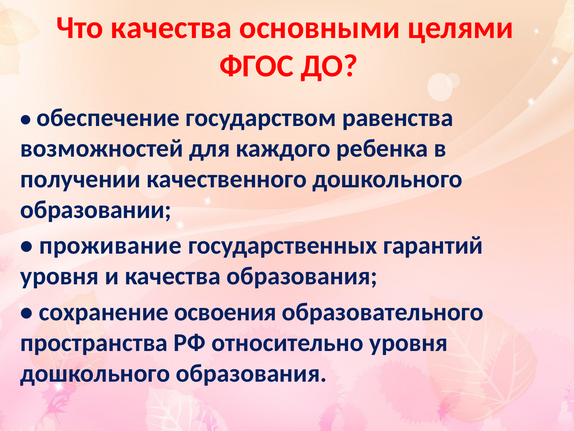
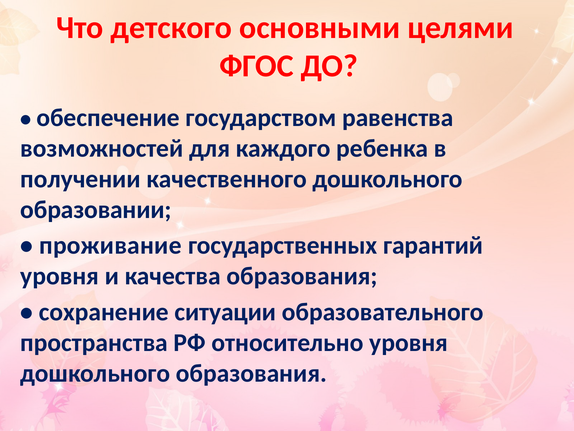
Что качества: качества -> детского
освоения: освоения -> ситуации
